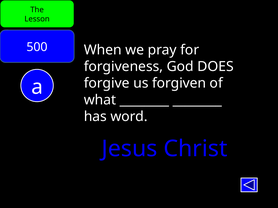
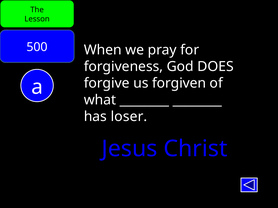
word: word -> loser
